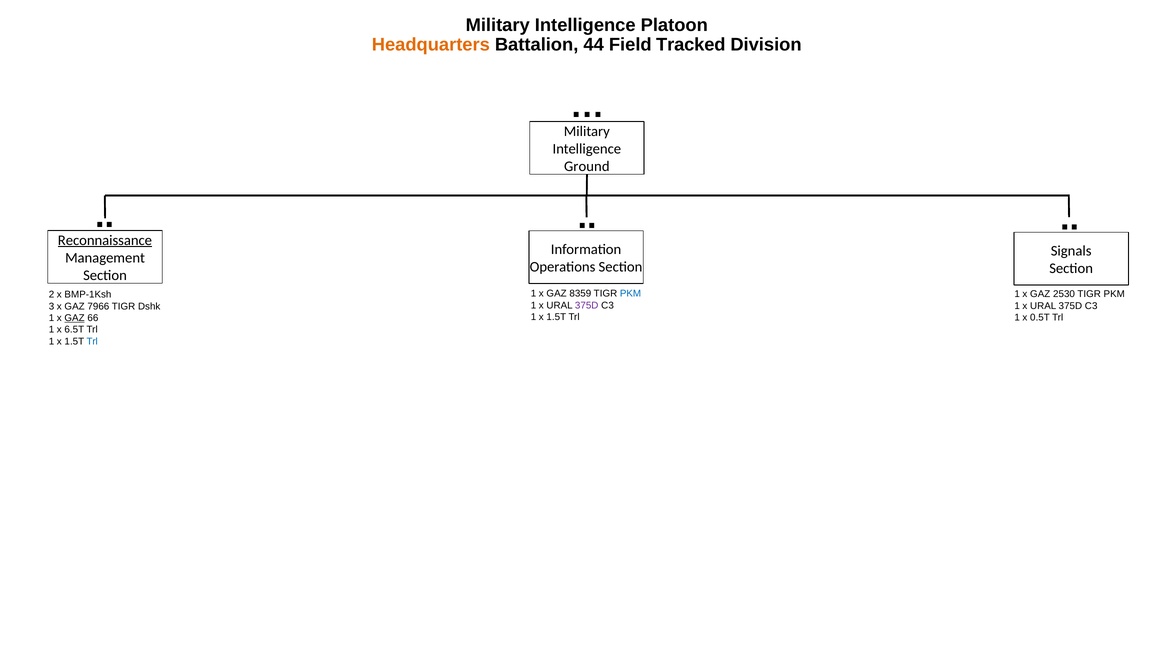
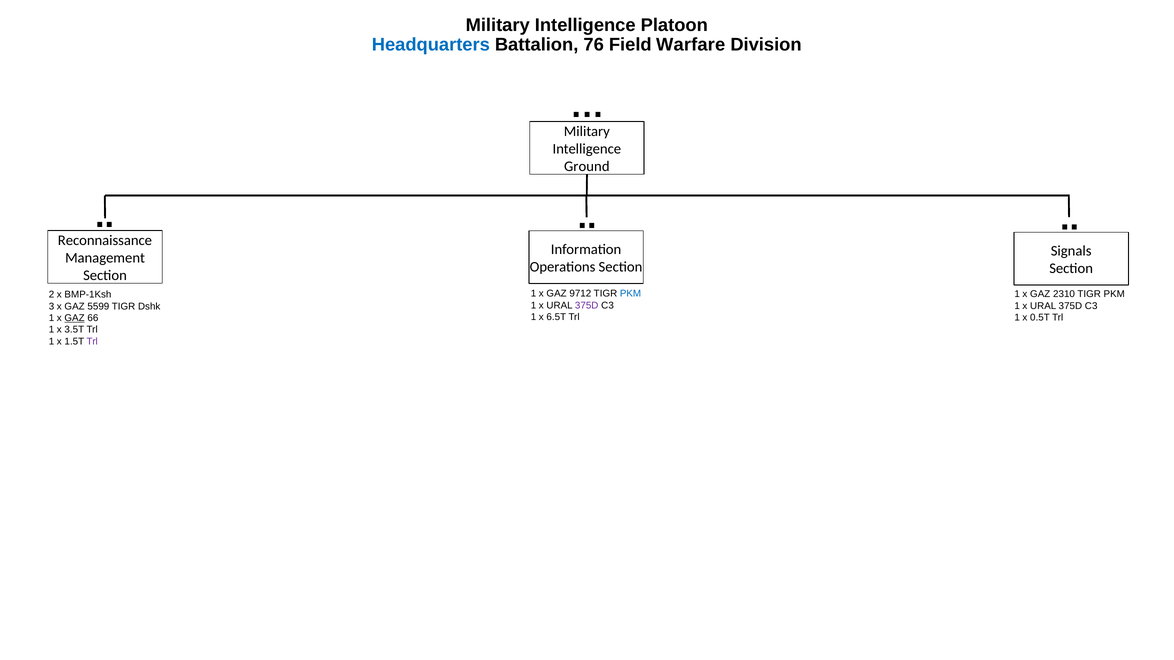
Headquarters colour: orange -> blue
44: 44 -> 76
Tracked: Tracked -> Warfare
Reconnaissance underline: present -> none
8359: 8359 -> 9712
2530: 2530 -> 2310
7966: 7966 -> 5599
1.5T at (556, 317): 1.5T -> 6.5T
6.5T: 6.5T -> 3.5T
Trl at (92, 342) colour: blue -> purple
